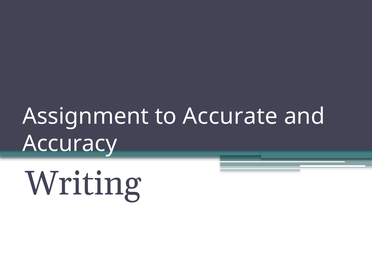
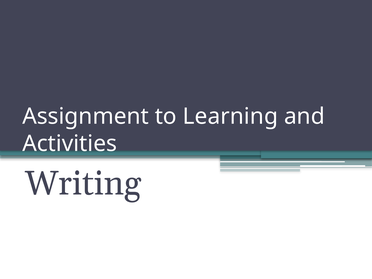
Accurate: Accurate -> Learning
Accuracy: Accuracy -> Activities
